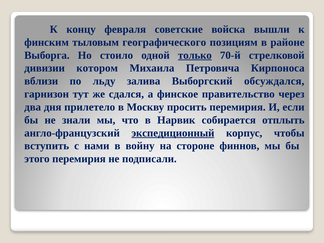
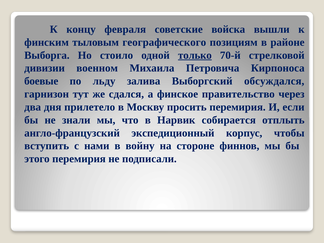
котором: котором -> военном
вблизи: вблизи -> боевые
экспедиционный underline: present -> none
